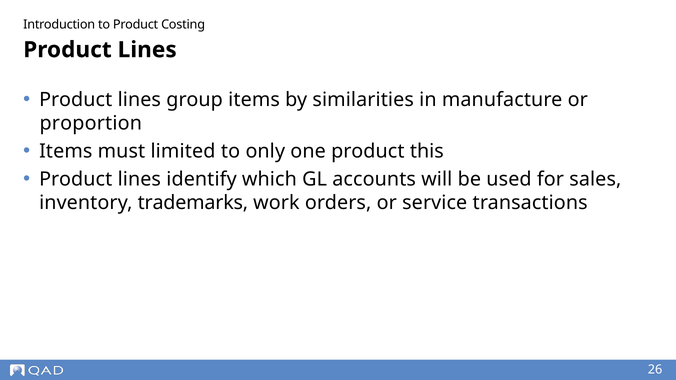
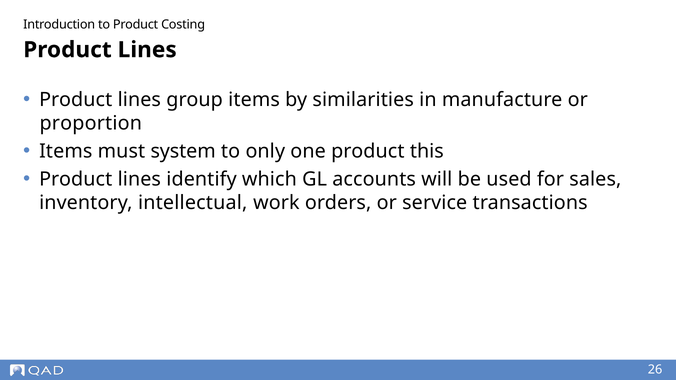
limited: limited -> system
trademarks: trademarks -> intellectual
